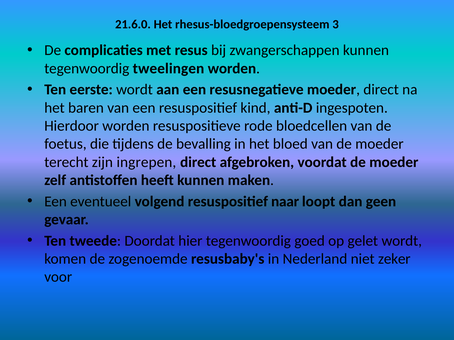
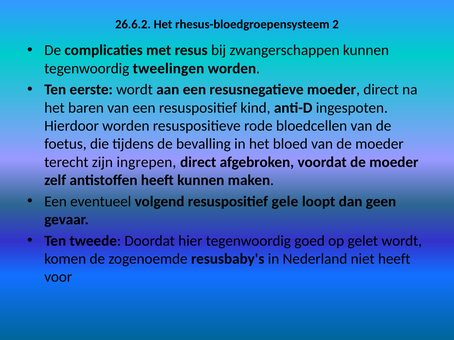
21.6.0: 21.6.0 -> 26.6.2
3: 3 -> 2
naar: naar -> gele
niet zeker: zeker -> heeft
